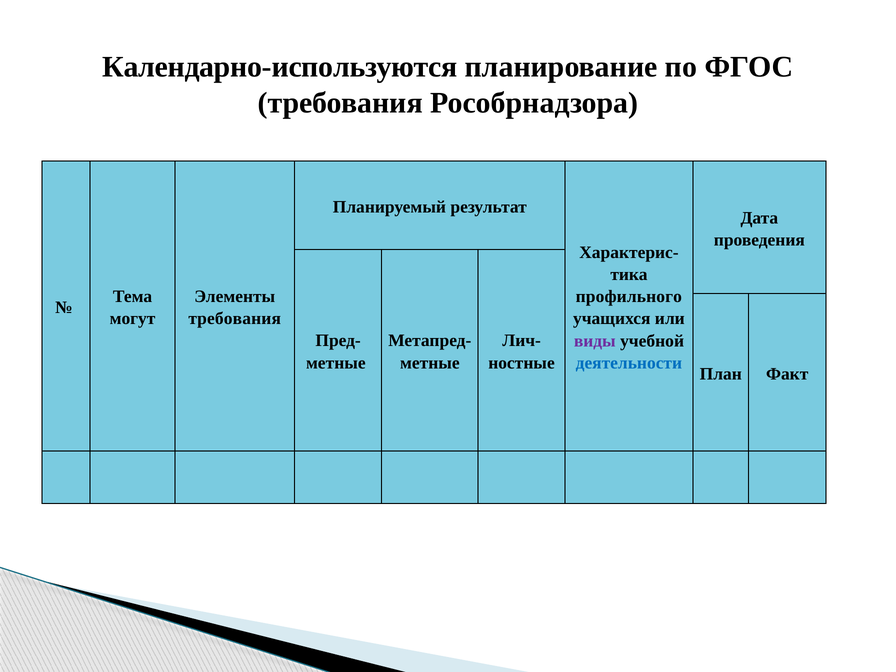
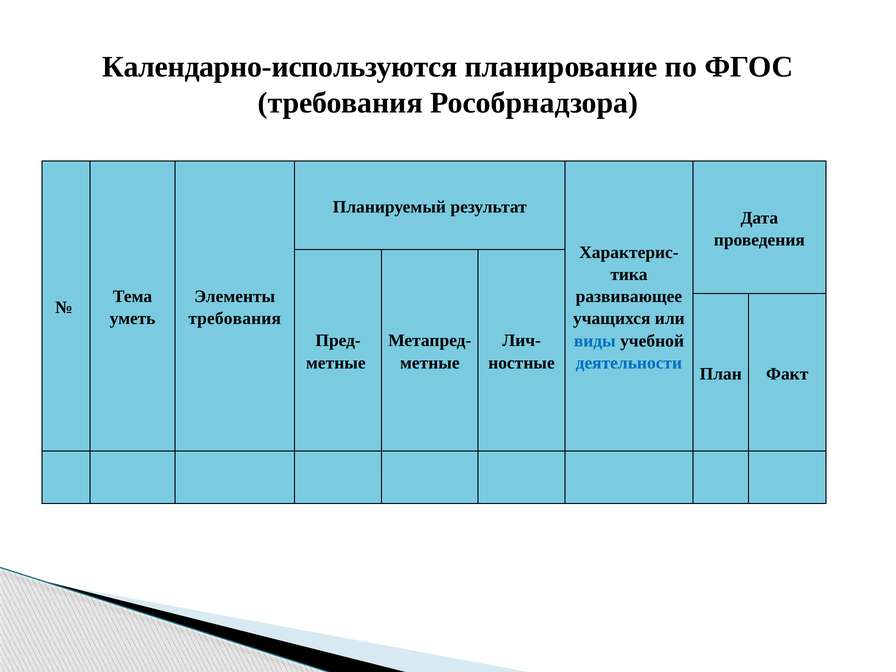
профильного: профильного -> развивающее
могут: могут -> уметь
виды colour: purple -> blue
